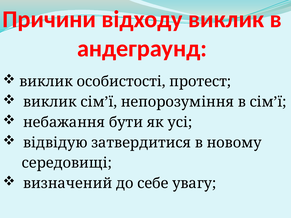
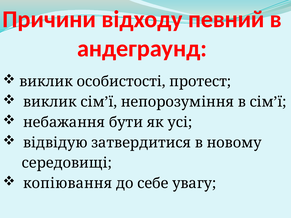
відходу виклик: виклик -> певний
визначений: визначений -> копіювання
